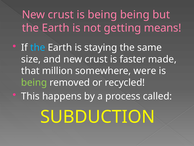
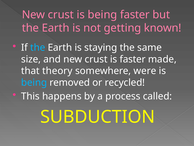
being being: being -> faster
means: means -> known
million: million -> theory
being at (34, 82) colour: light green -> light blue
